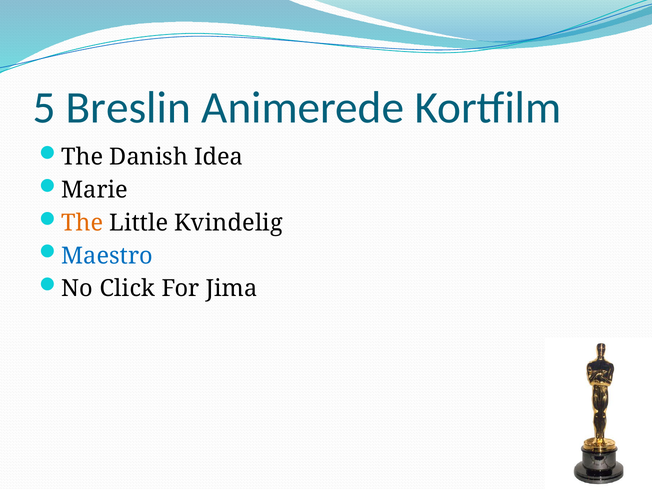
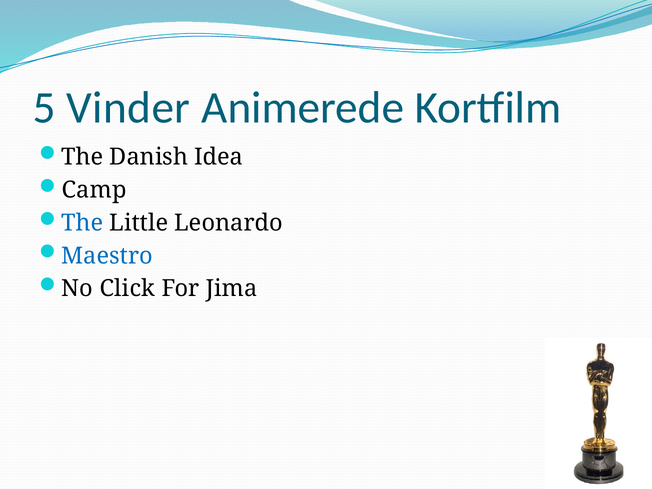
Breslin: Breslin -> Vinder
Marie: Marie -> Camp
The at (82, 223) colour: orange -> blue
Kvindelig: Kvindelig -> Leonardo
